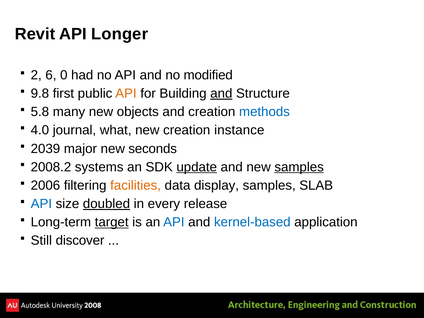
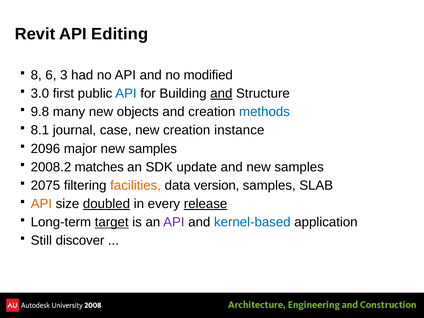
Longer: Longer -> Editing
2: 2 -> 8
0: 0 -> 3
9.8: 9.8 -> 3.0
API at (126, 93) colour: orange -> blue
5.8: 5.8 -> 9.8
4.0: 4.0 -> 8.1
what: what -> case
2039: 2039 -> 2096
major new seconds: seconds -> samples
systems: systems -> matches
update underline: present -> none
samples at (299, 167) underline: present -> none
2006: 2006 -> 2075
display: display -> version
API at (41, 204) colour: blue -> orange
release underline: none -> present
API at (174, 222) colour: blue -> purple
